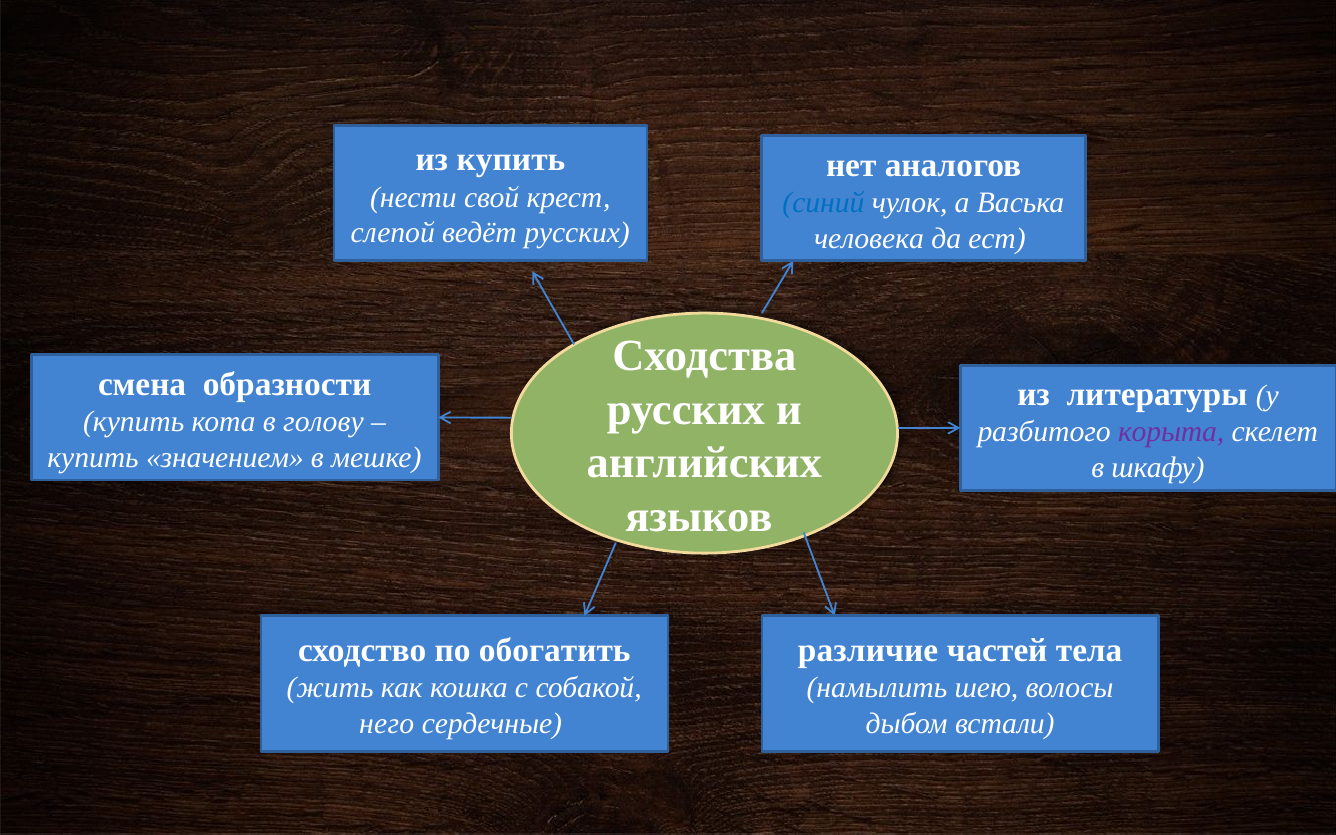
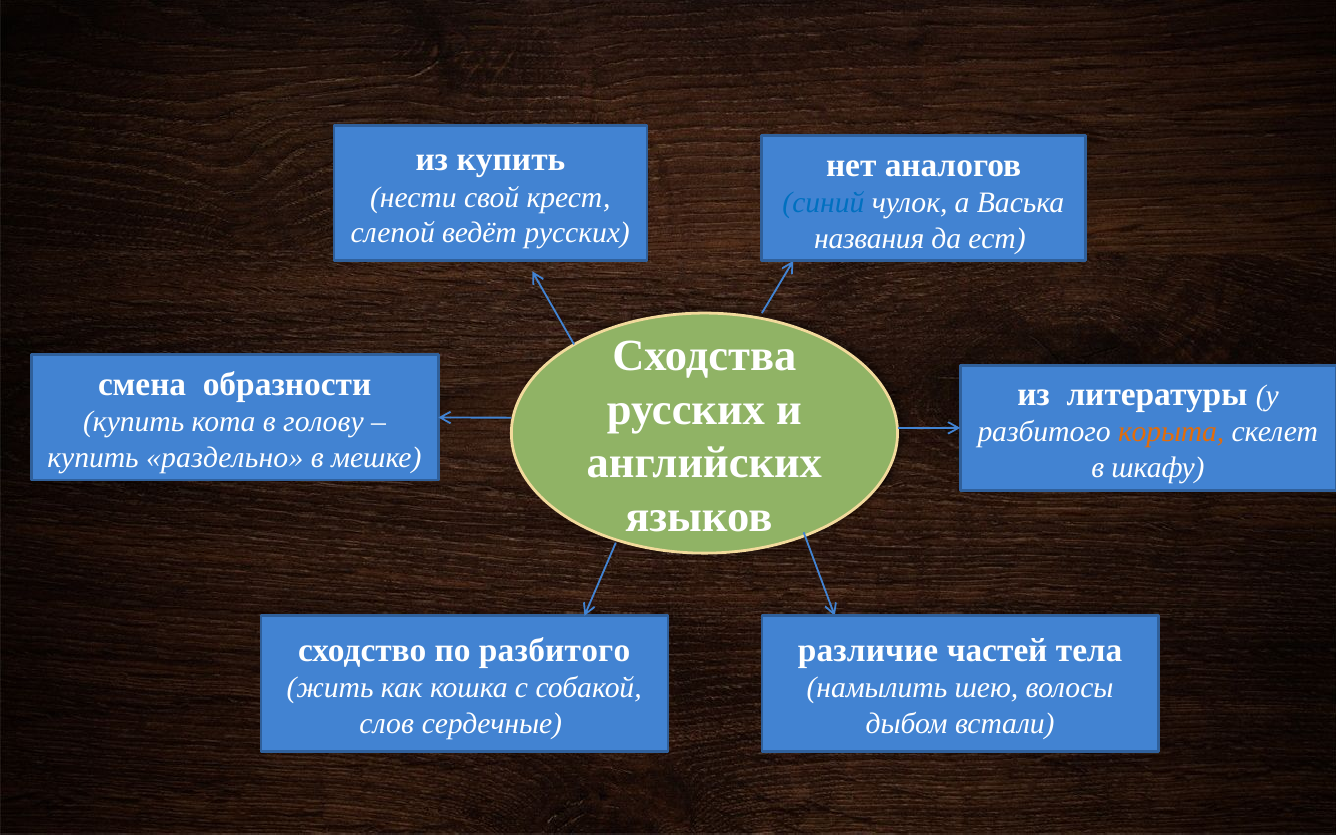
человека: человека -> названия
корыта colour: purple -> orange
значением: значением -> раздельно
по обогатить: обогатить -> разбитого
него: него -> слов
